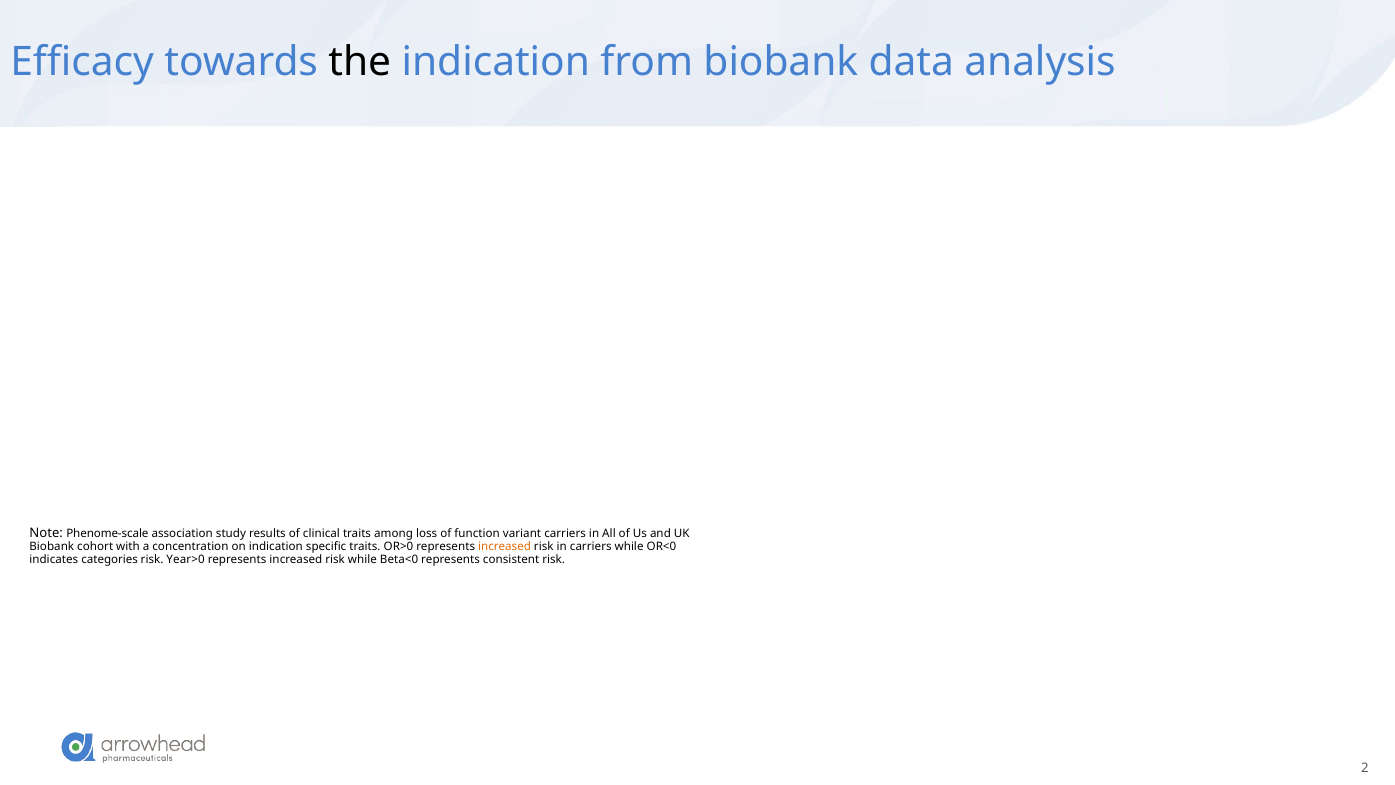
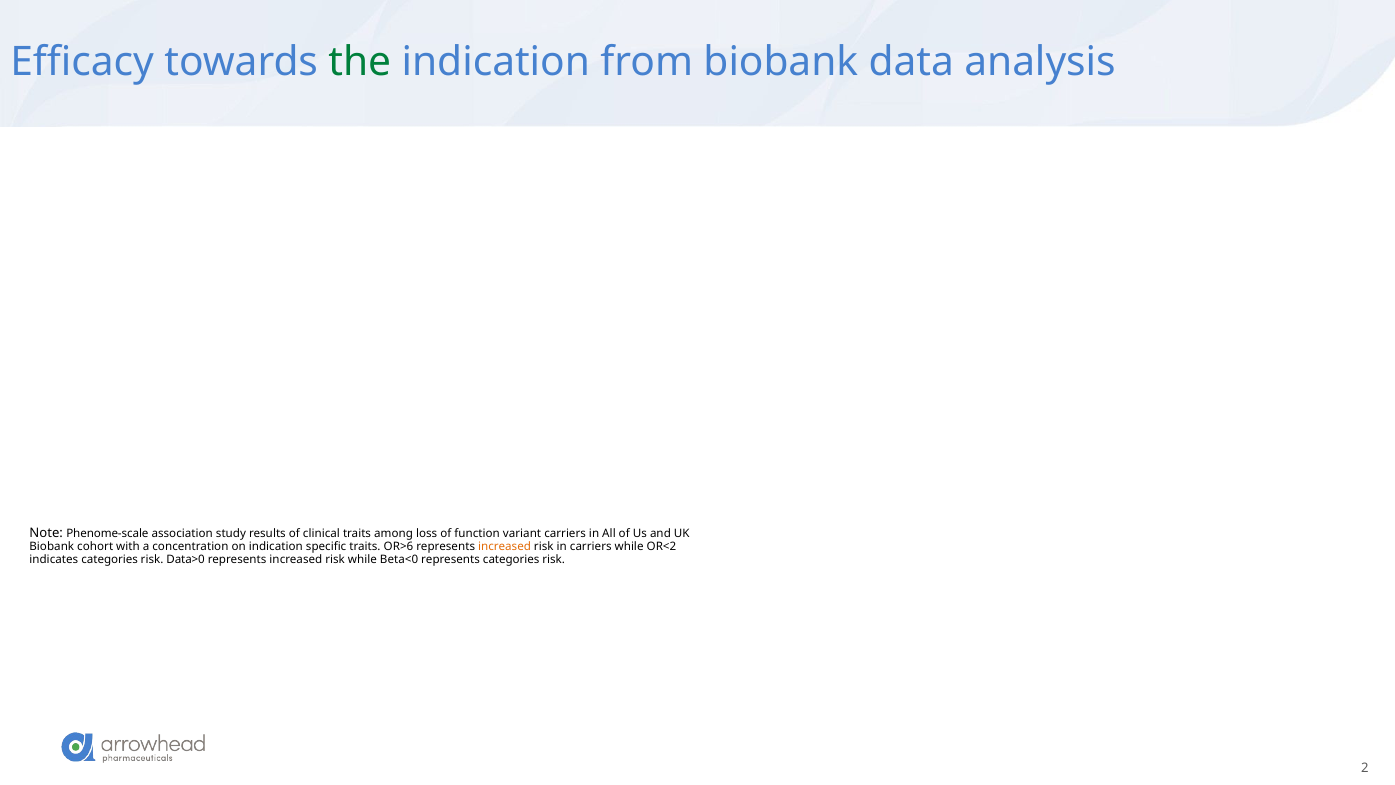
the colour: black -> green
OR>0: OR>0 -> OR>6
OR<0: OR<0 -> OR<2
Year>0: Year>0 -> Data>0
represents consistent: consistent -> categories
